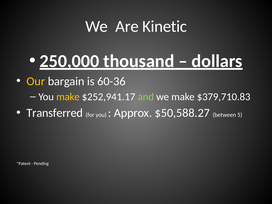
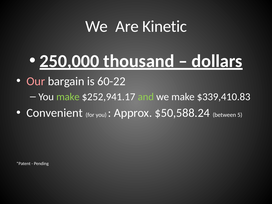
Our colour: yellow -> pink
60-36: 60-36 -> 60-22
make at (68, 97) colour: yellow -> light green
$379,710.83: $379,710.83 -> $339,410.83
Transferred: Transferred -> Convenient
$50,588.27: $50,588.27 -> $50,588.24
